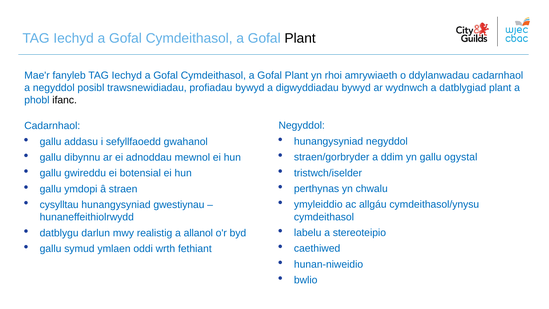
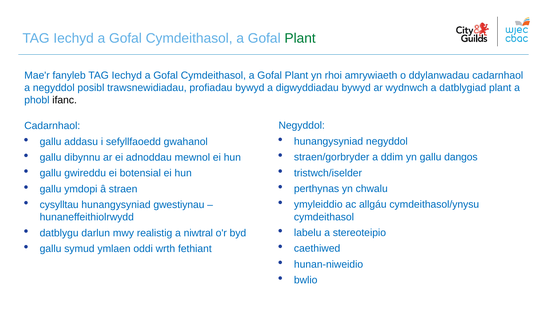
Plant at (300, 38) colour: black -> green
ogystal: ogystal -> dangos
allanol: allanol -> niwtral
